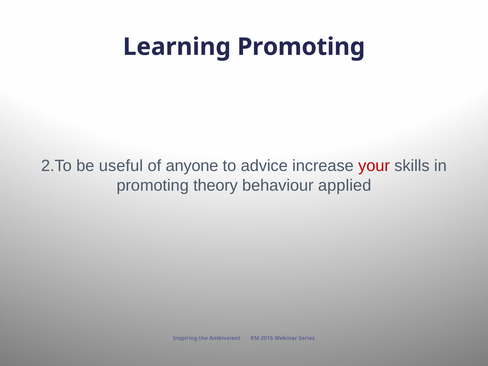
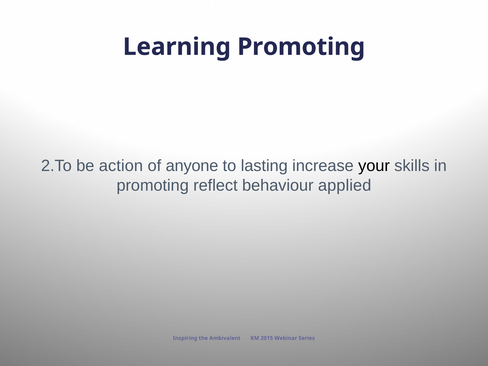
useful: useful -> action
advice: advice -> lasting
your colour: red -> black
theory: theory -> reflect
